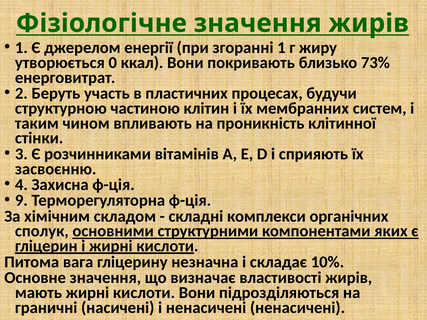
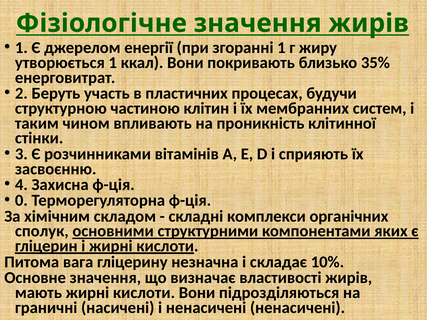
утворюється 0: 0 -> 1
73%: 73% -> 35%
9: 9 -> 0
